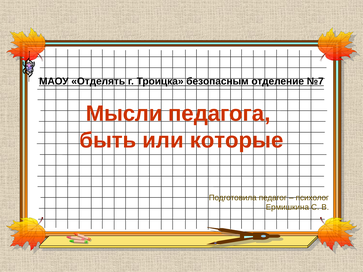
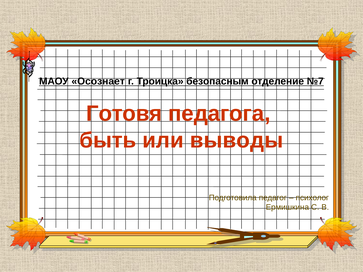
Отделять: Отделять -> Осознает
Мысли: Мысли -> Готовя
которые: которые -> выводы
